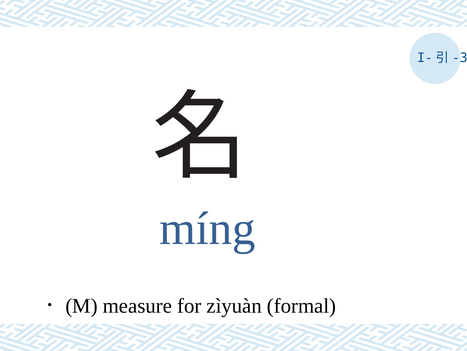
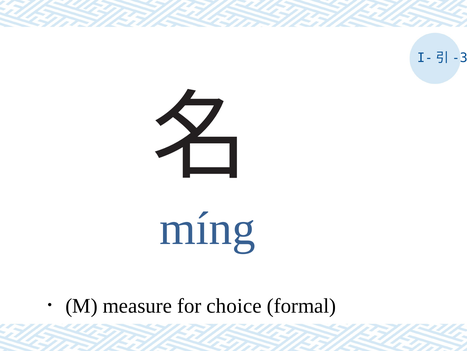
zìyuàn: zìyuàn -> choice
